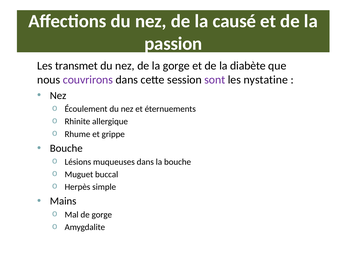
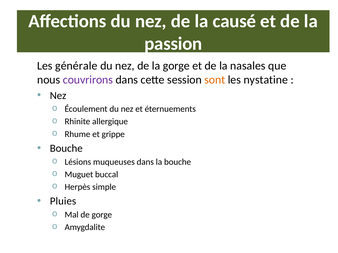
transmet: transmet -> générale
diabète: diabète -> nasales
sont colour: purple -> orange
Mains: Mains -> Pluies
